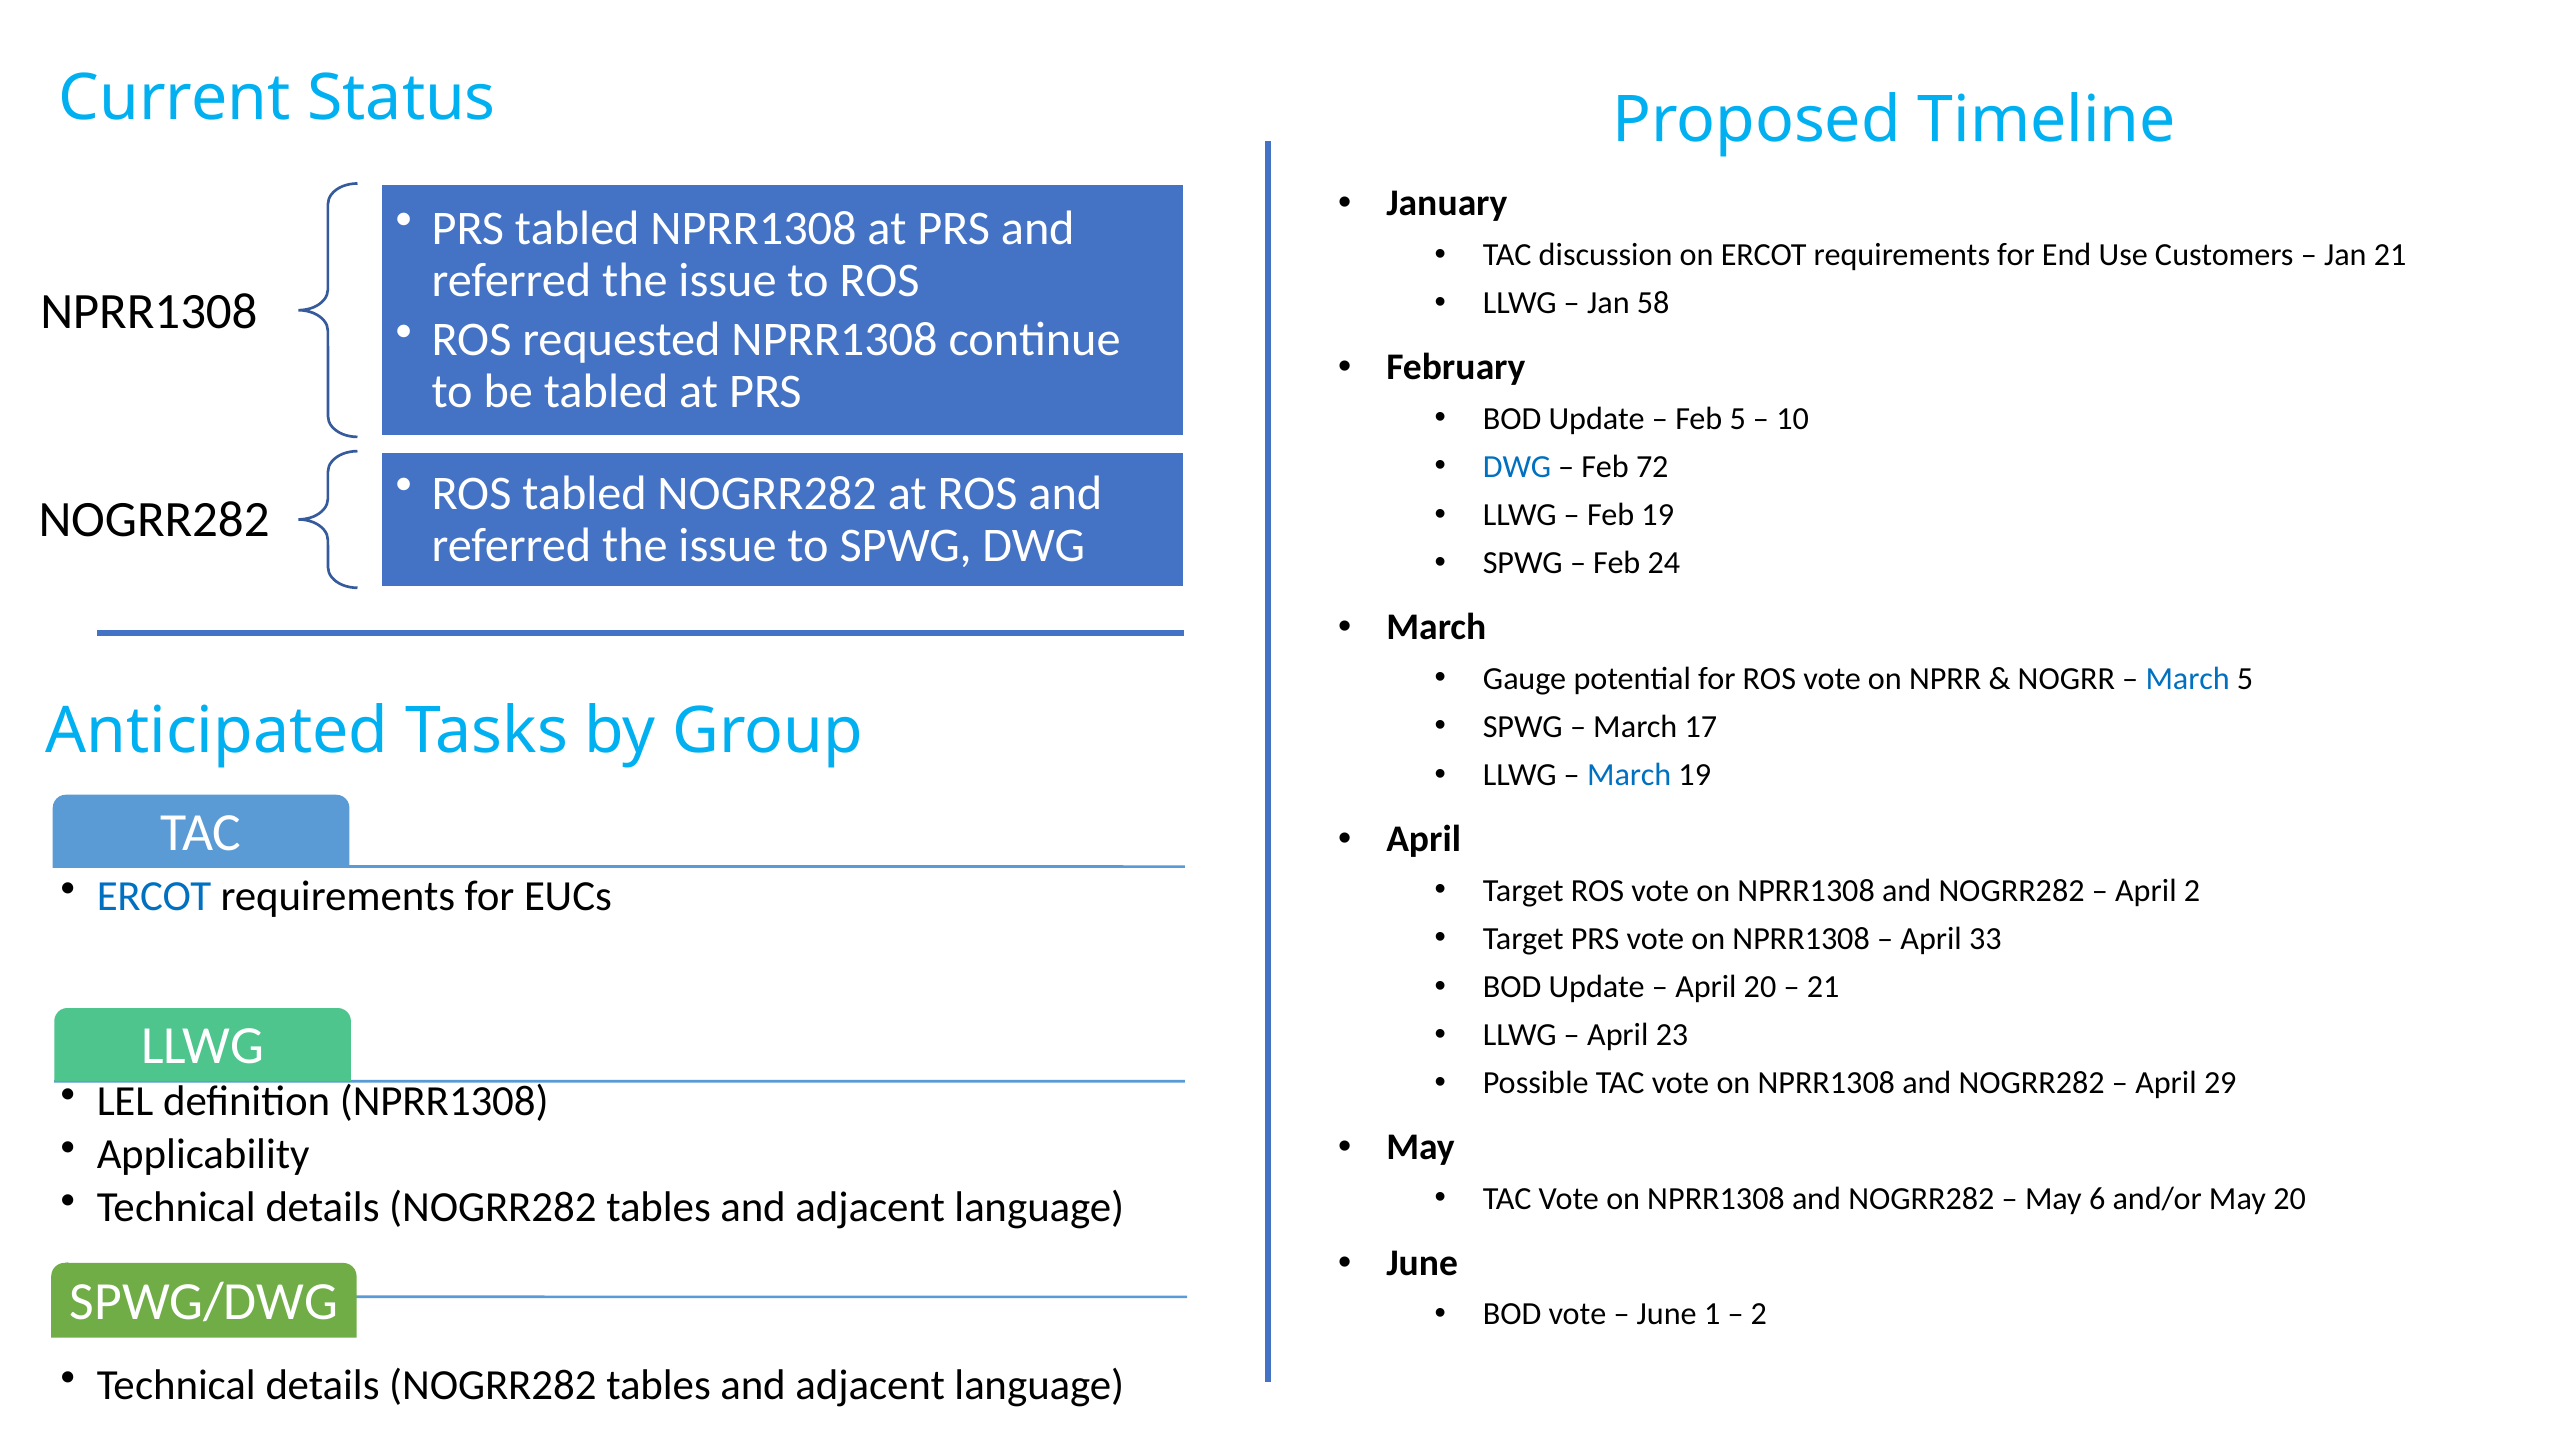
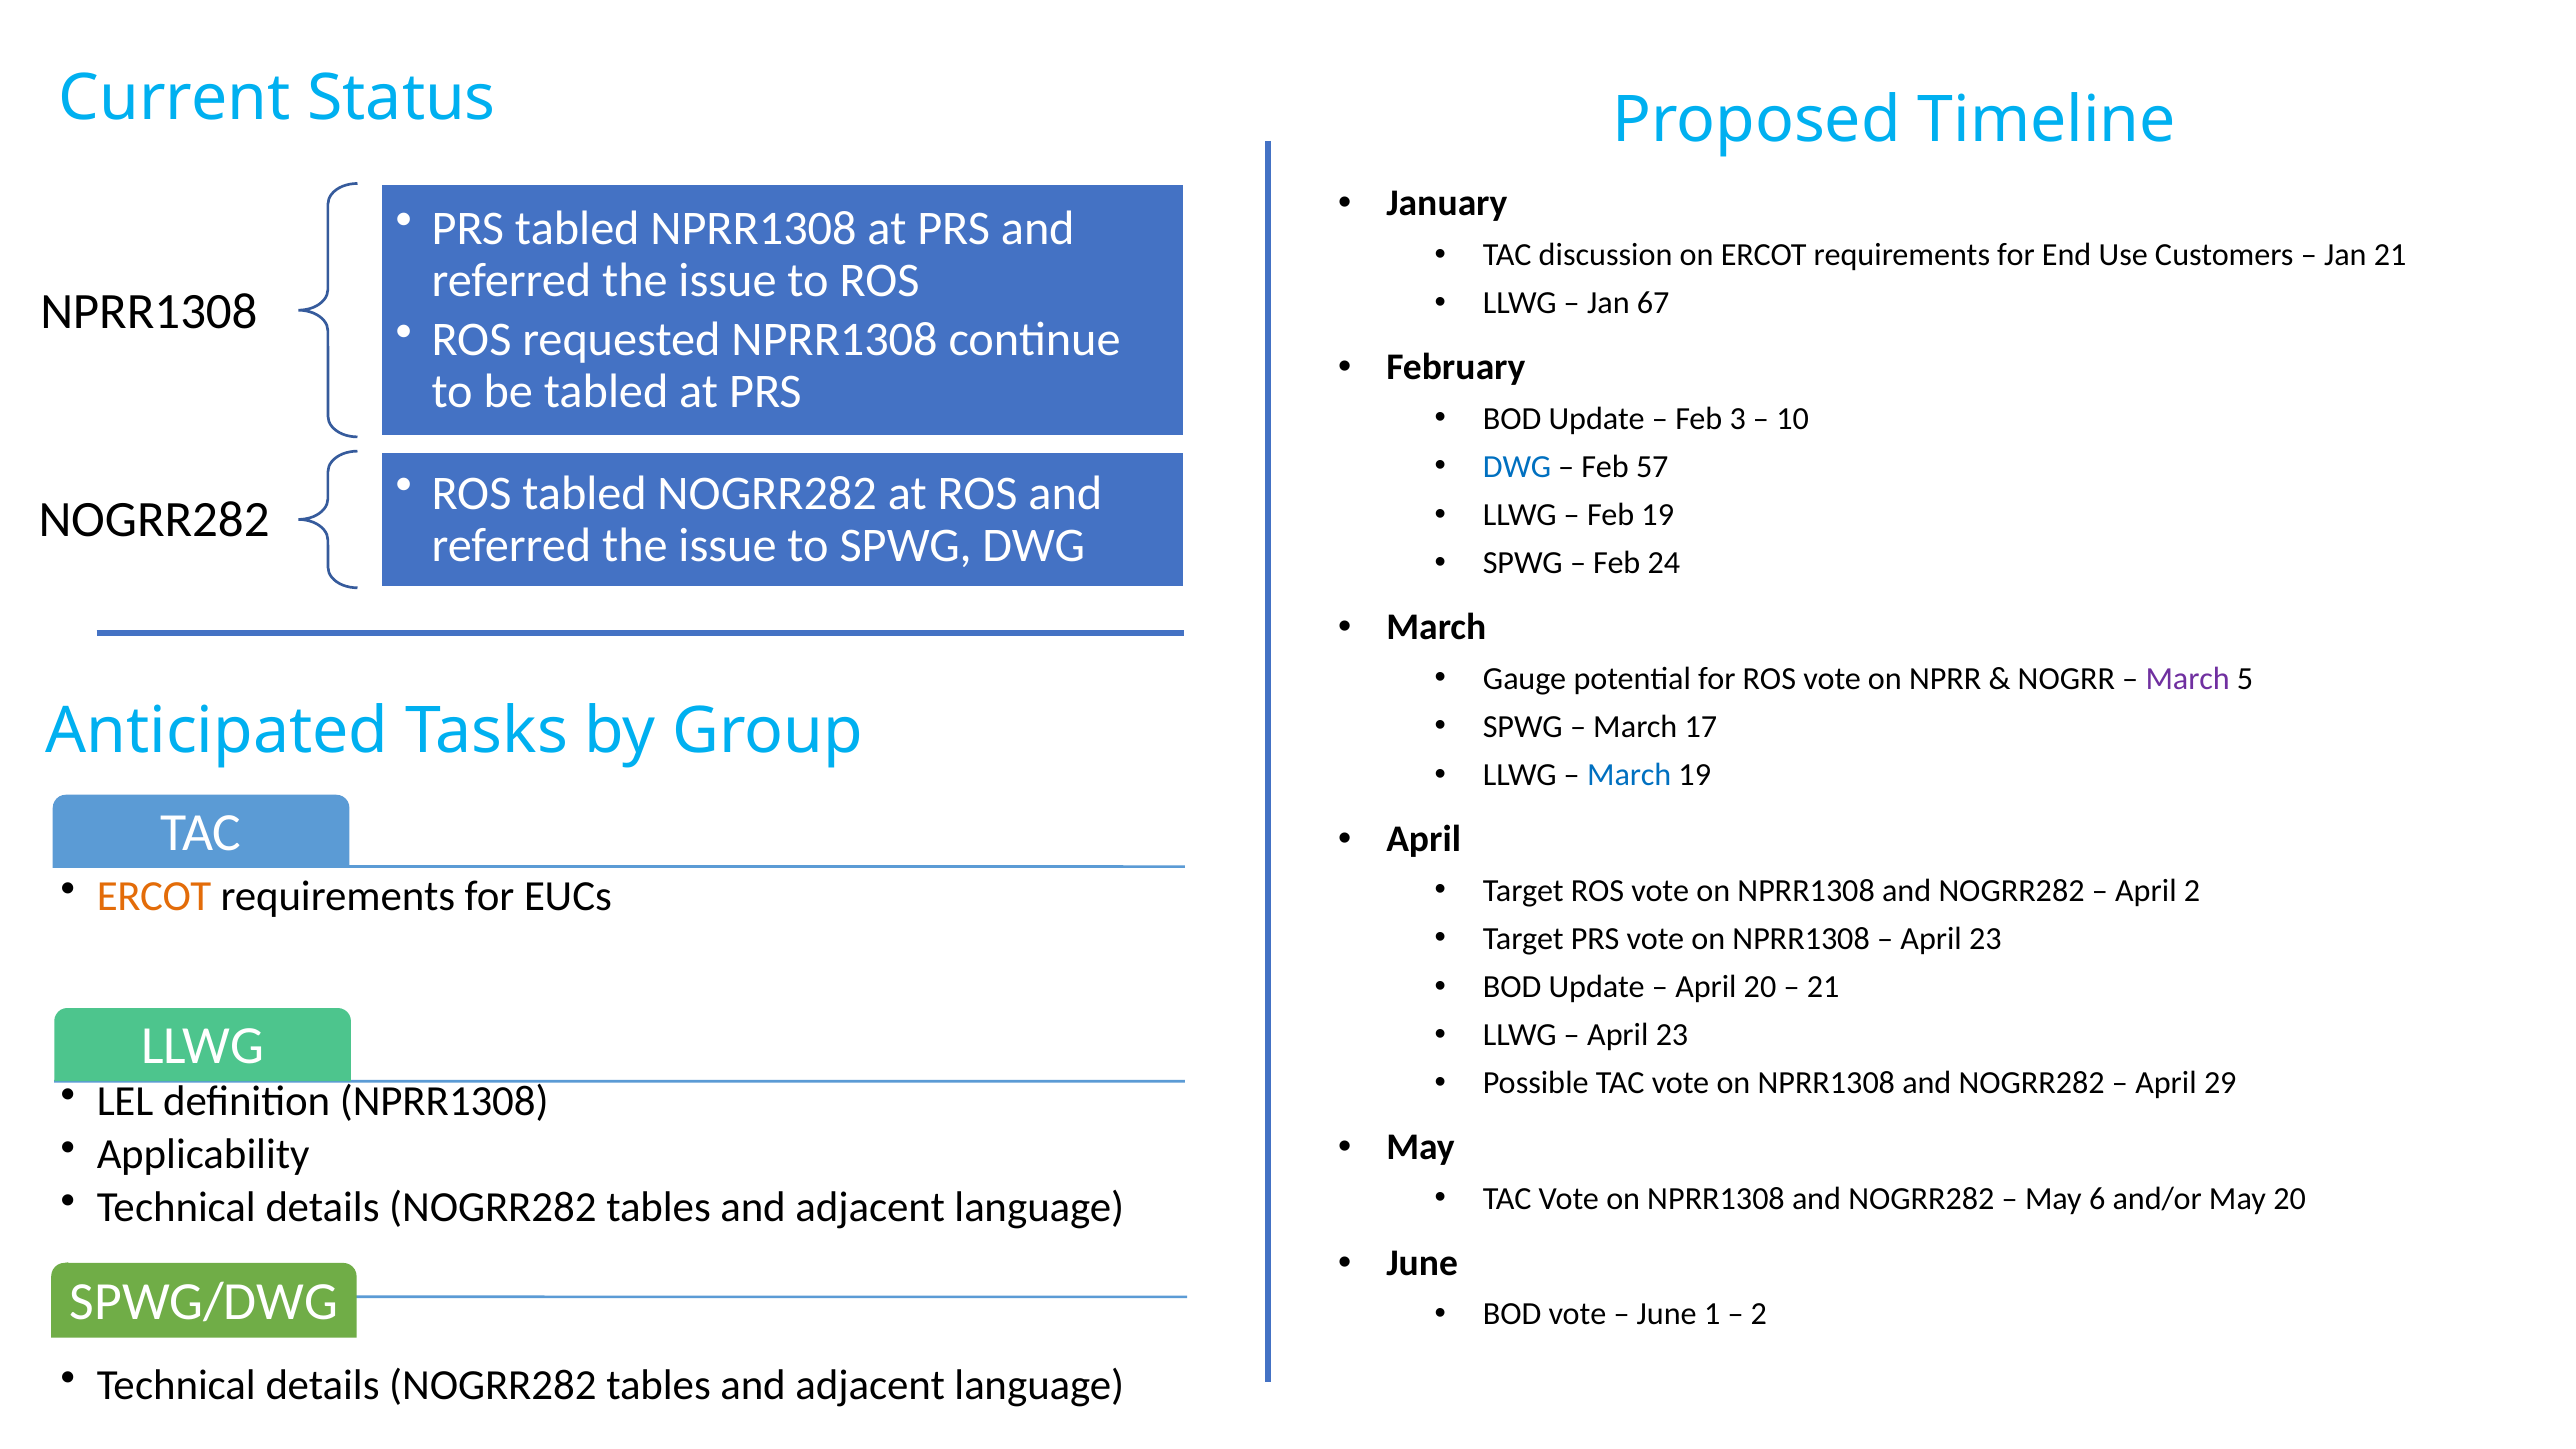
58: 58 -> 67
Feb 5: 5 -> 3
72: 72 -> 57
March at (2188, 679) colour: blue -> purple
ERCOT at (154, 896) colour: blue -> orange
33 at (1985, 939): 33 -> 23
